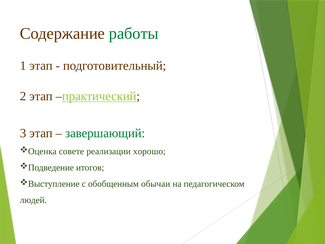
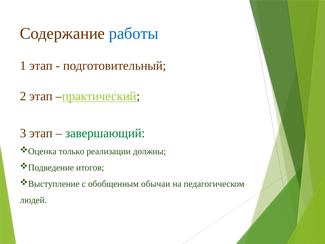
работы colour: green -> blue
совете: совете -> только
хорошо: хорошо -> должны
